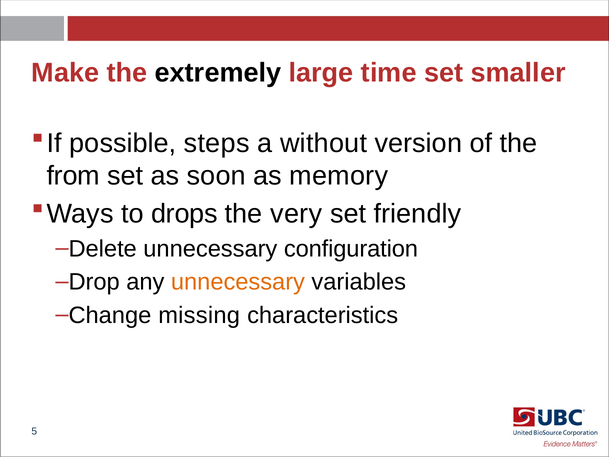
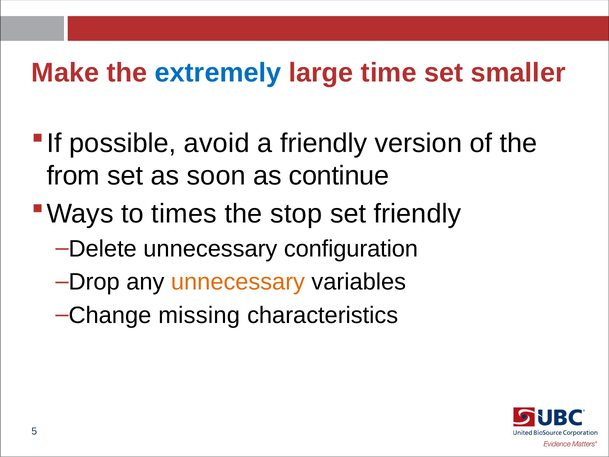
extremely colour: black -> blue
steps: steps -> avoid
a without: without -> friendly
memory: memory -> continue
drops: drops -> times
very: very -> stop
